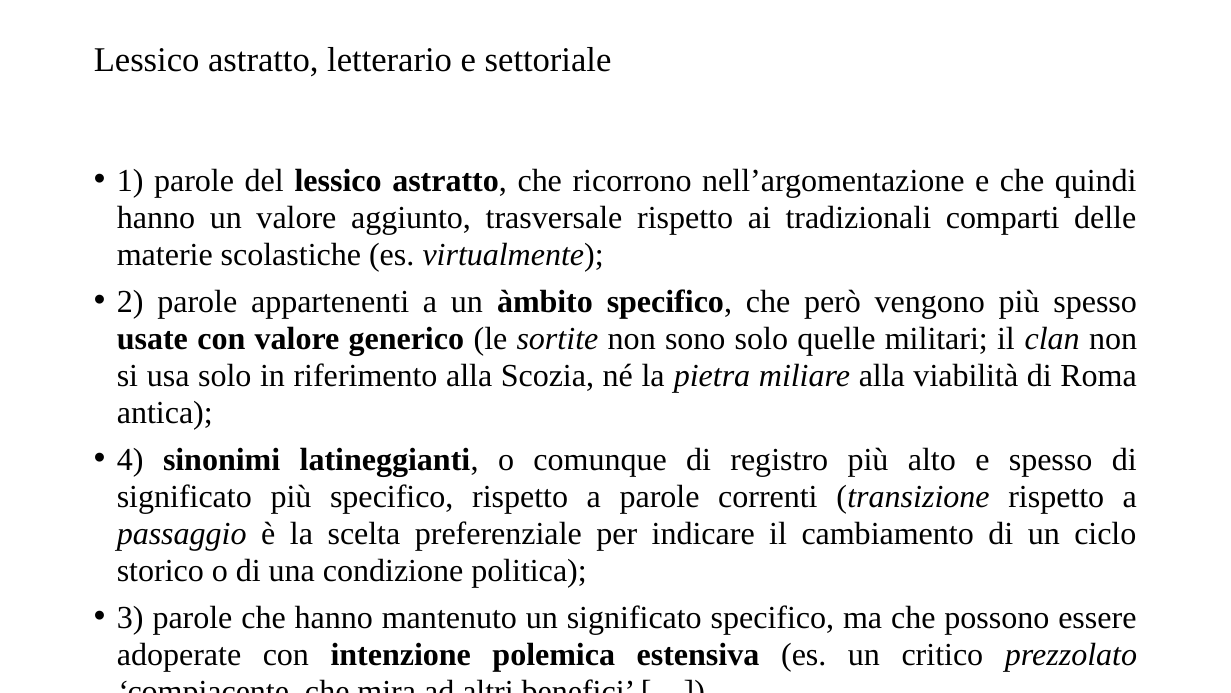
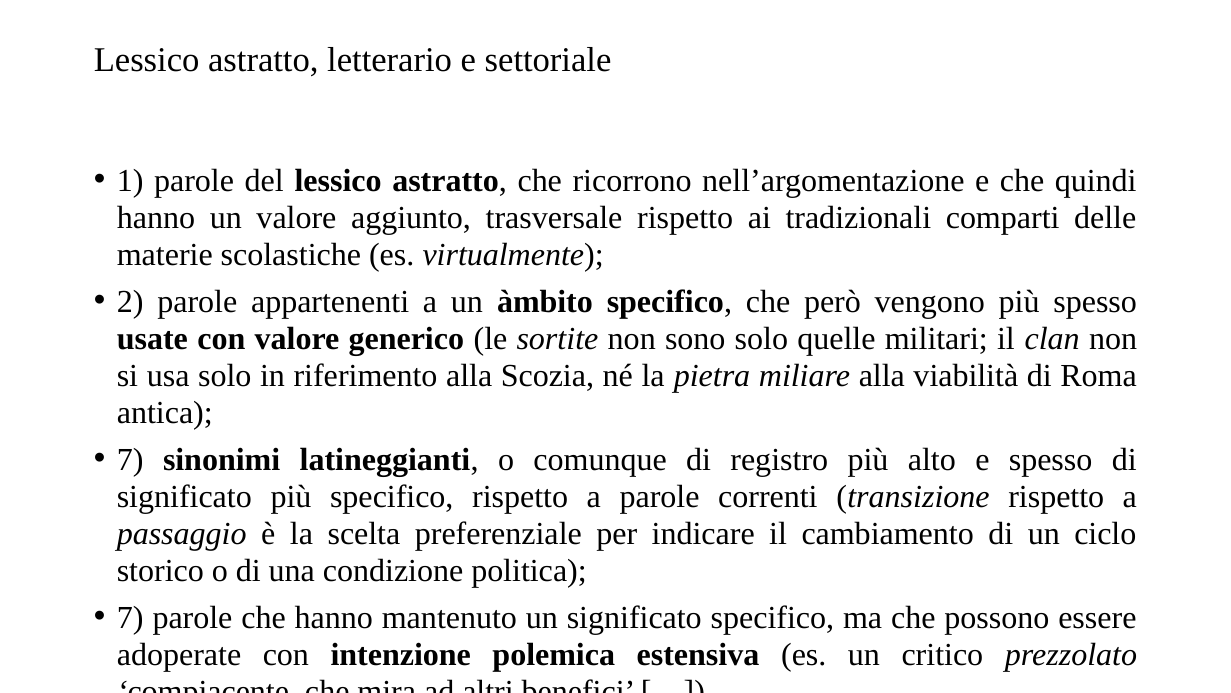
4 at (130, 459): 4 -> 7
3 at (130, 617): 3 -> 7
